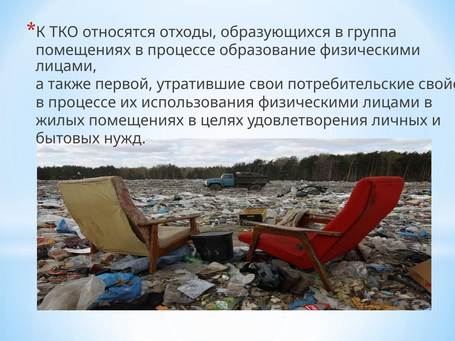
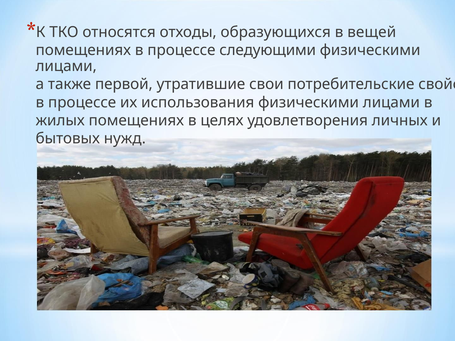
группа: группа -> вещей
образование: образование -> следующими
